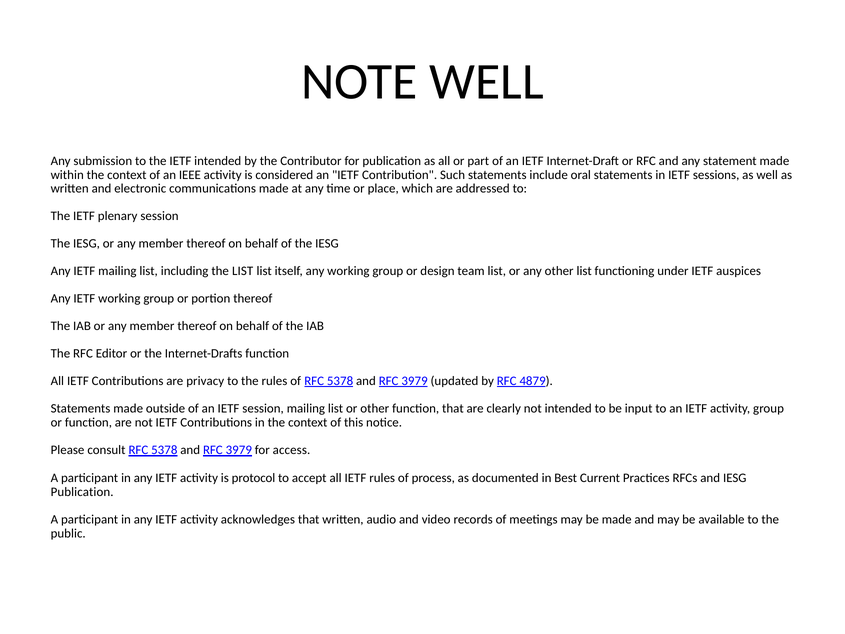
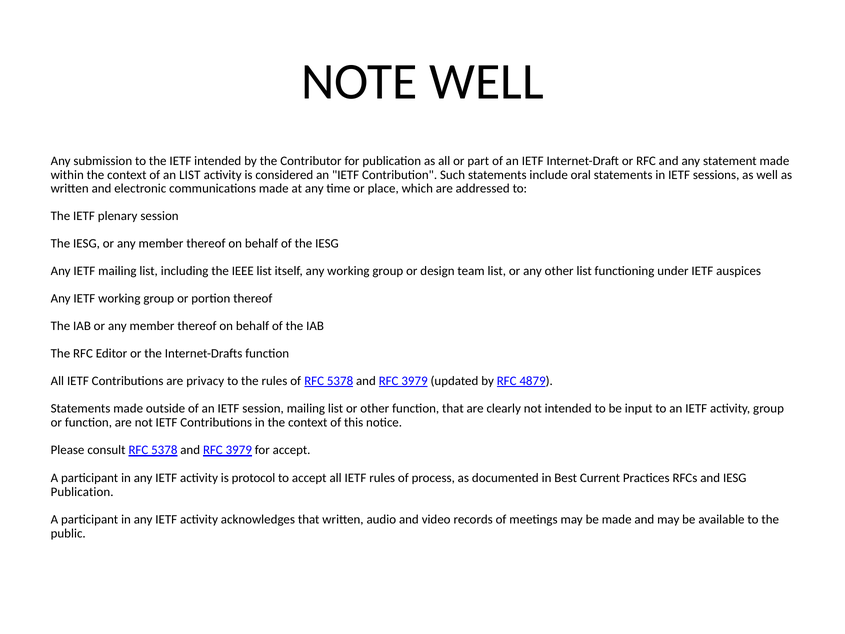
an IEEE: IEEE -> LIST
the LIST: LIST -> IEEE
for access: access -> accept
